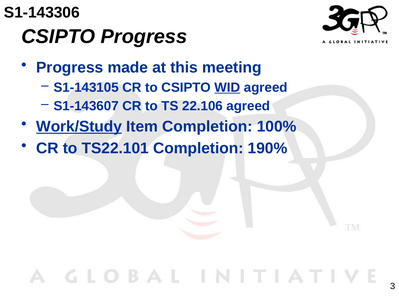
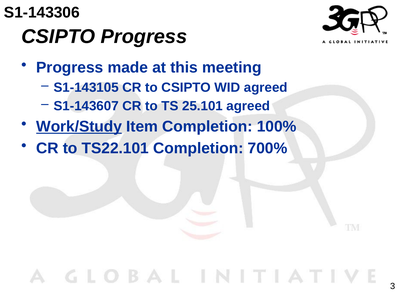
WID underline: present -> none
22.106: 22.106 -> 25.101
190%: 190% -> 700%
